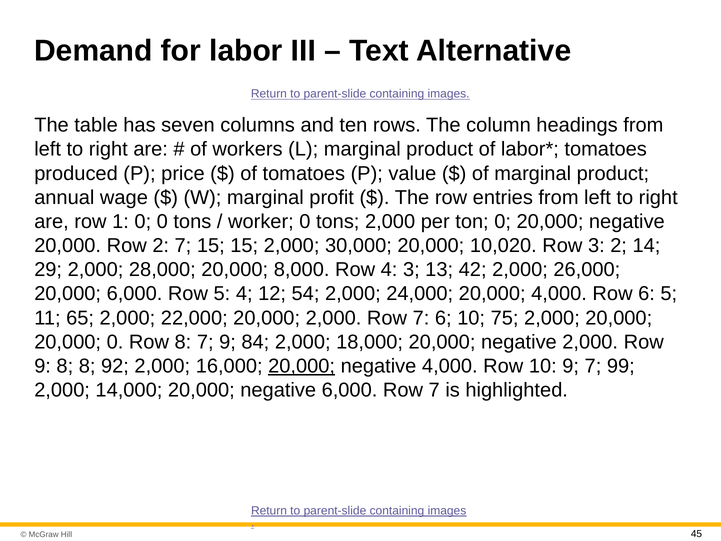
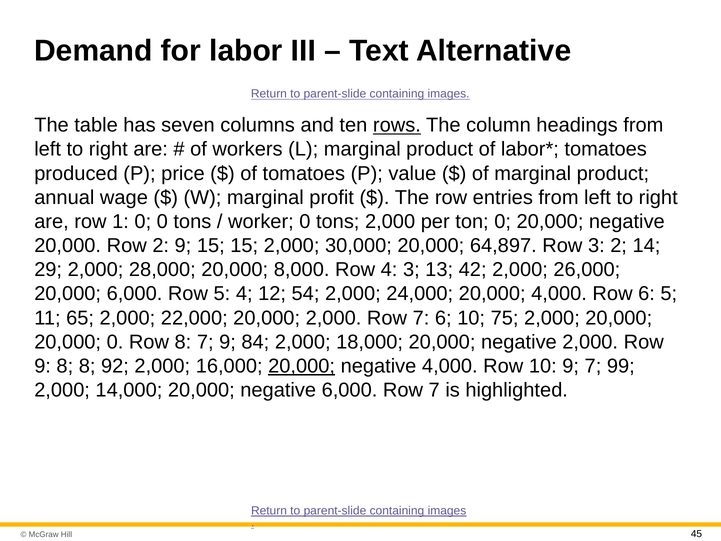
rows underline: none -> present
2 7: 7 -> 9
10,020: 10,020 -> 64,897
